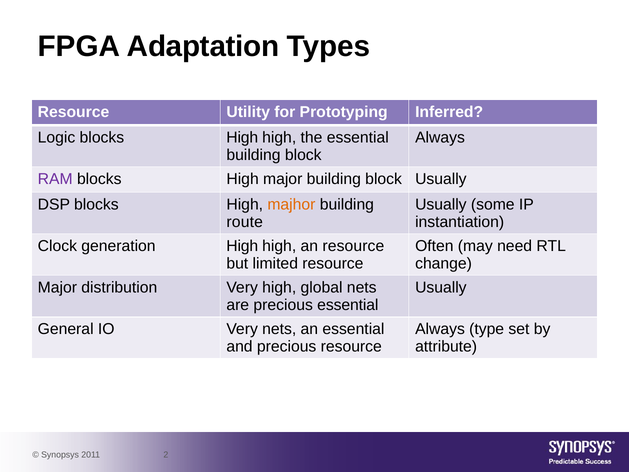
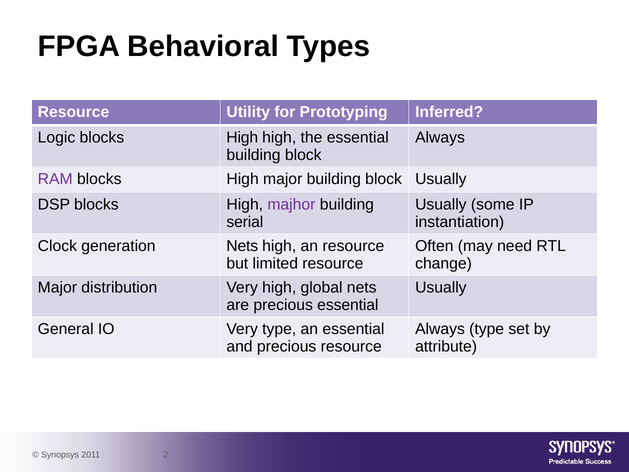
Adaptation: Adaptation -> Behavioral
majhor colour: orange -> purple
route: route -> serial
generation High: High -> Nets
Very nets: nets -> type
